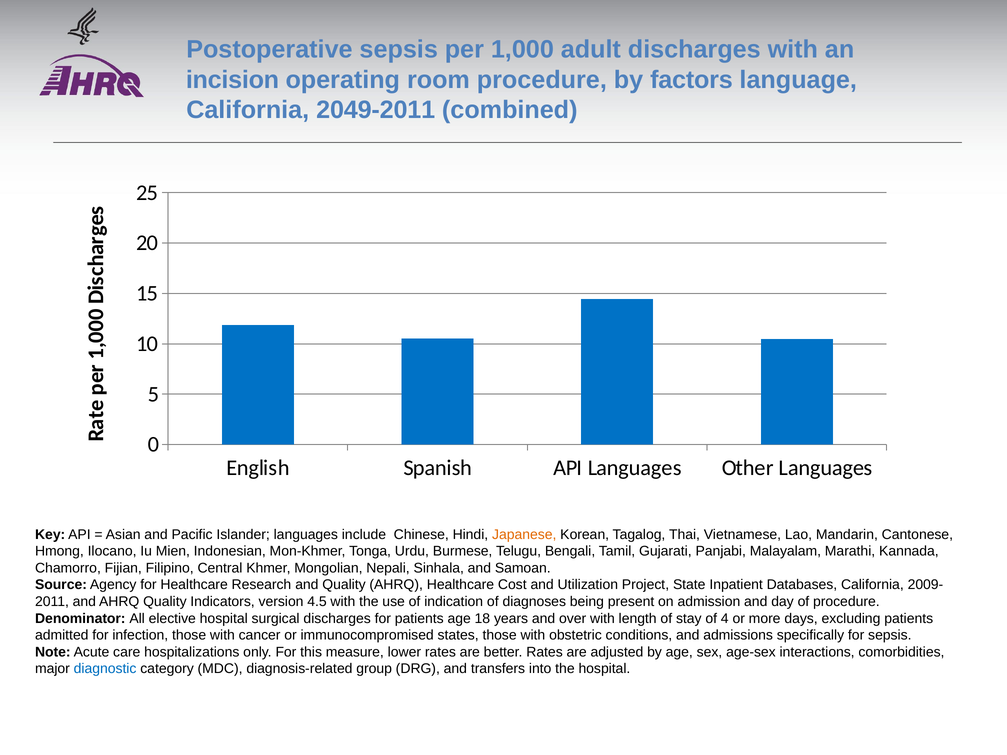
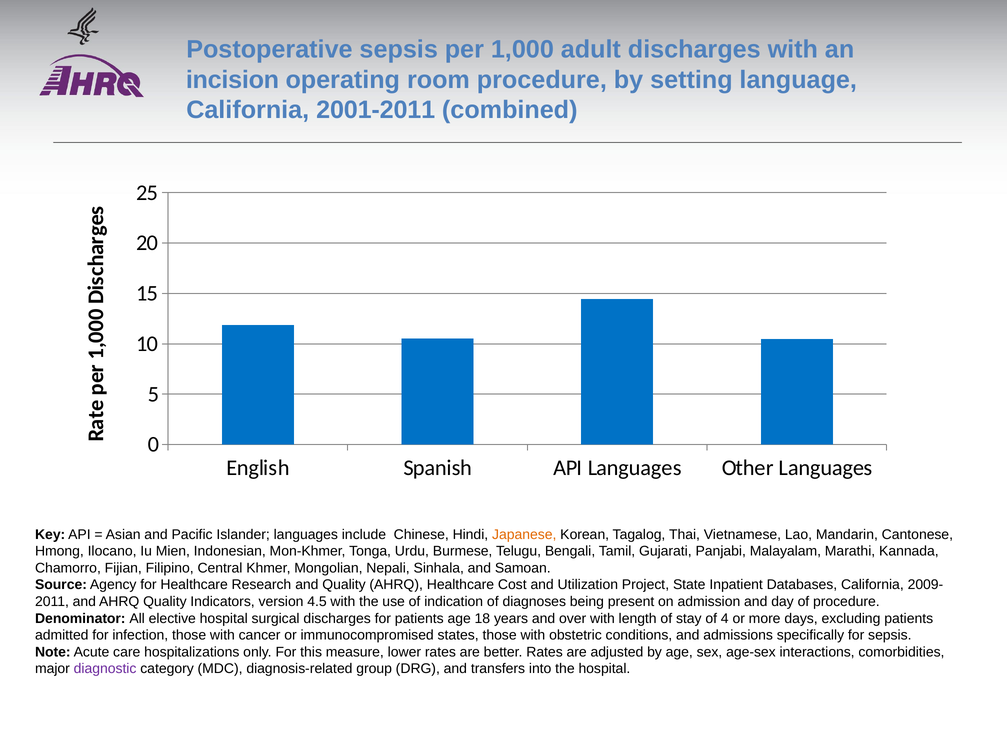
factors: factors -> setting
2049-2011: 2049-2011 -> 2001-2011
diagnostic colour: blue -> purple
